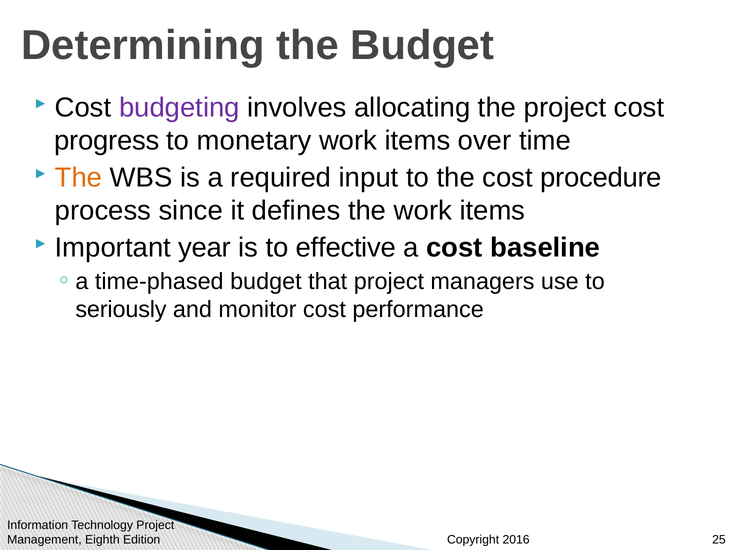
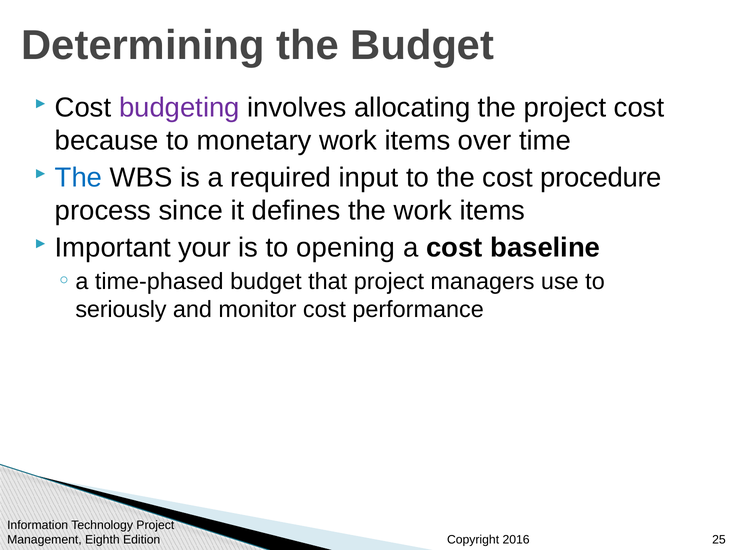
progress: progress -> because
The at (79, 178) colour: orange -> blue
year: year -> your
effective: effective -> opening
